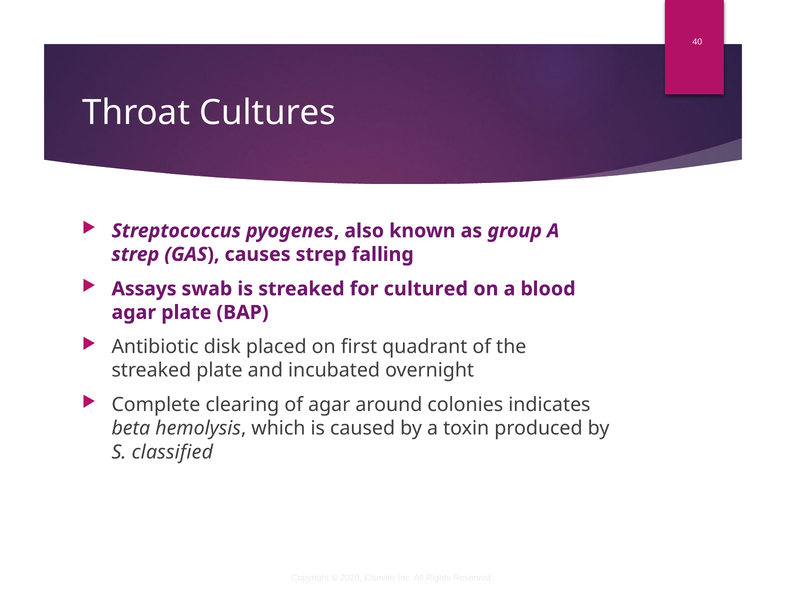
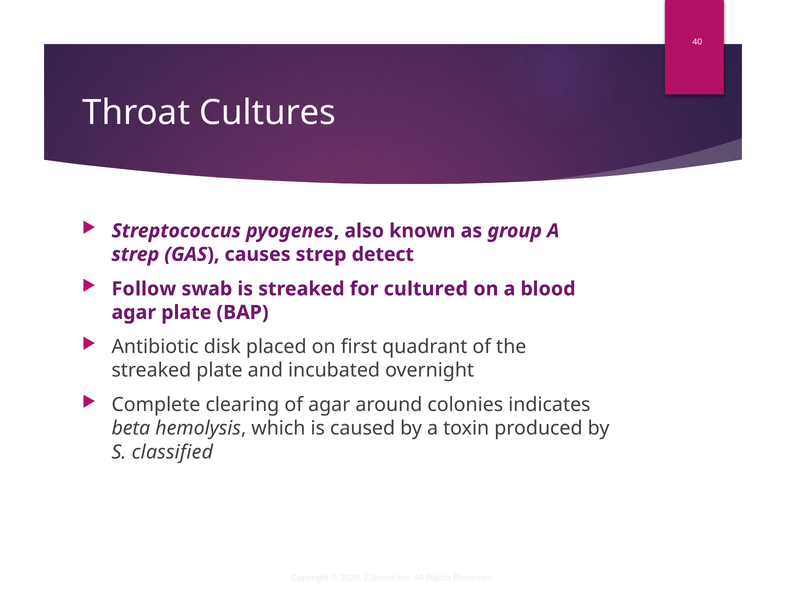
falling: falling -> detect
Assays: Assays -> Follow
